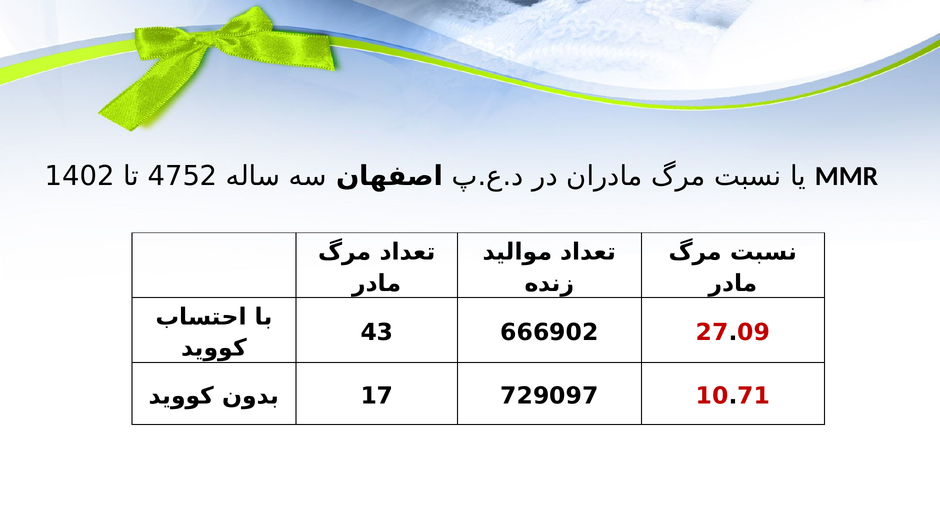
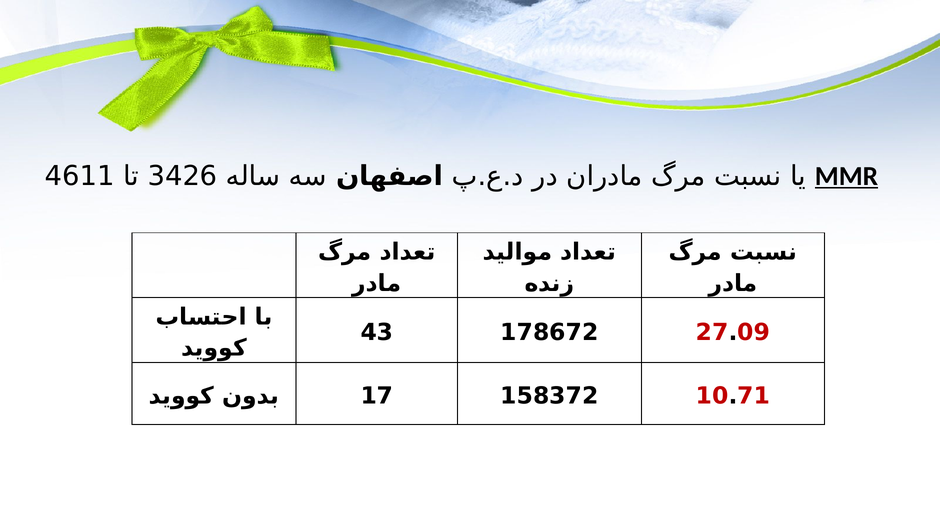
1402: 1402 -> 4611
4752: 4752 -> 3426
MMR underline: none -> present
666902: 666902 -> 178672
729097: 729097 -> 158372
